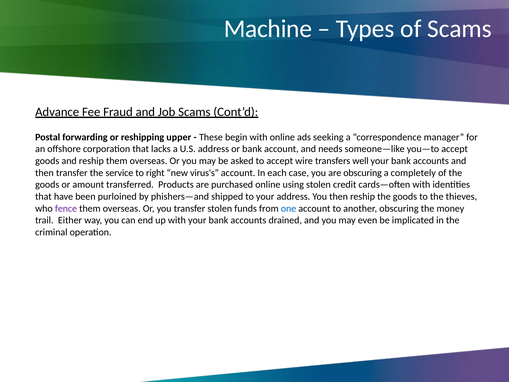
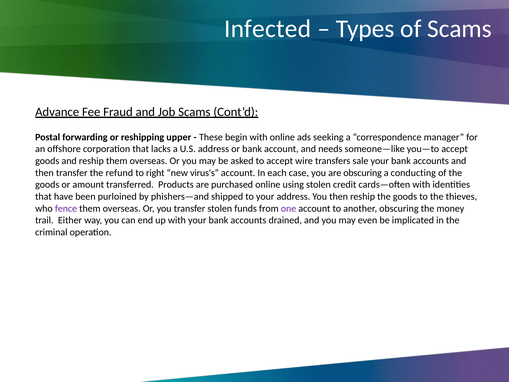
Machine: Machine -> Infected
well: well -> sale
service: service -> refund
completely: completely -> conducting
one colour: blue -> purple
